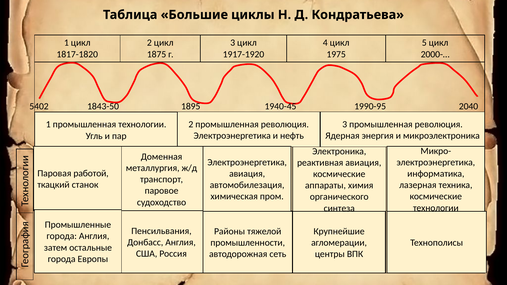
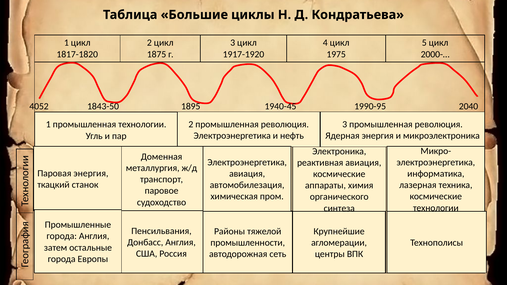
5402: 5402 -> 4052
Паровая работой: работой -> энергия
